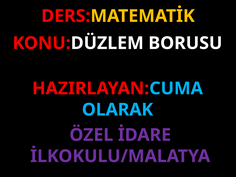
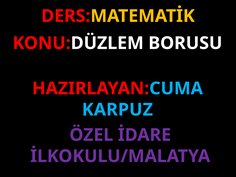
OLARAK: OLARAK -> KARPUZ
